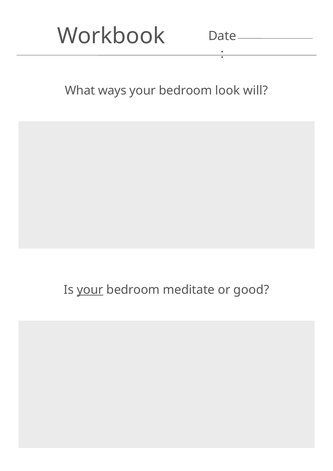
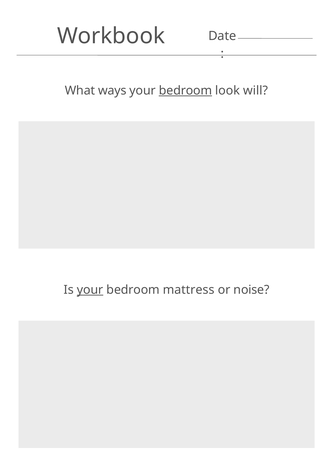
bedroom at (185, 91) underline: none -> present
meditate: meditate -> mattress
good: good -> noise
